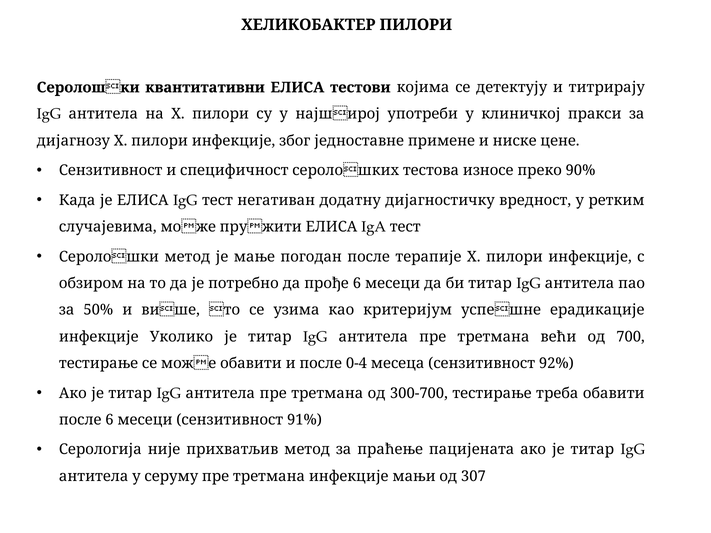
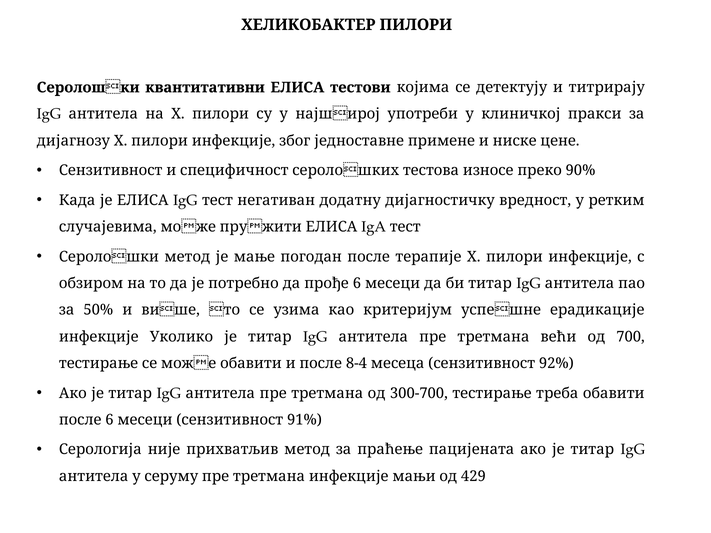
0-4: 0-4 -> 8-4
307: 307 -> 429
